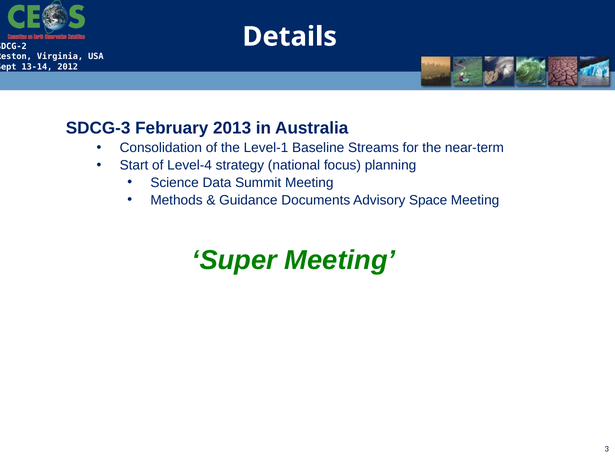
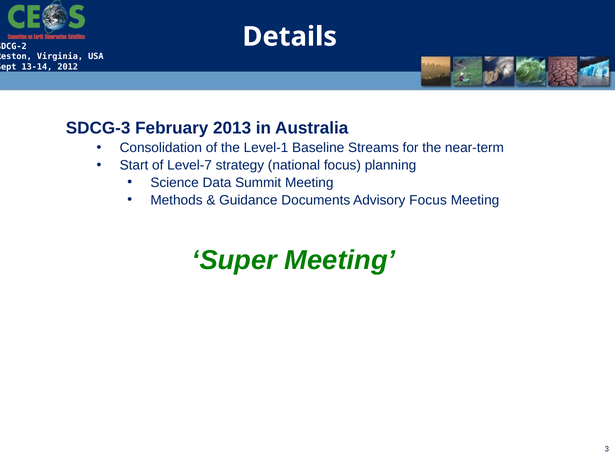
Level-4: Level-4 -> Level-7
Advisory Space: Space -> Focus
